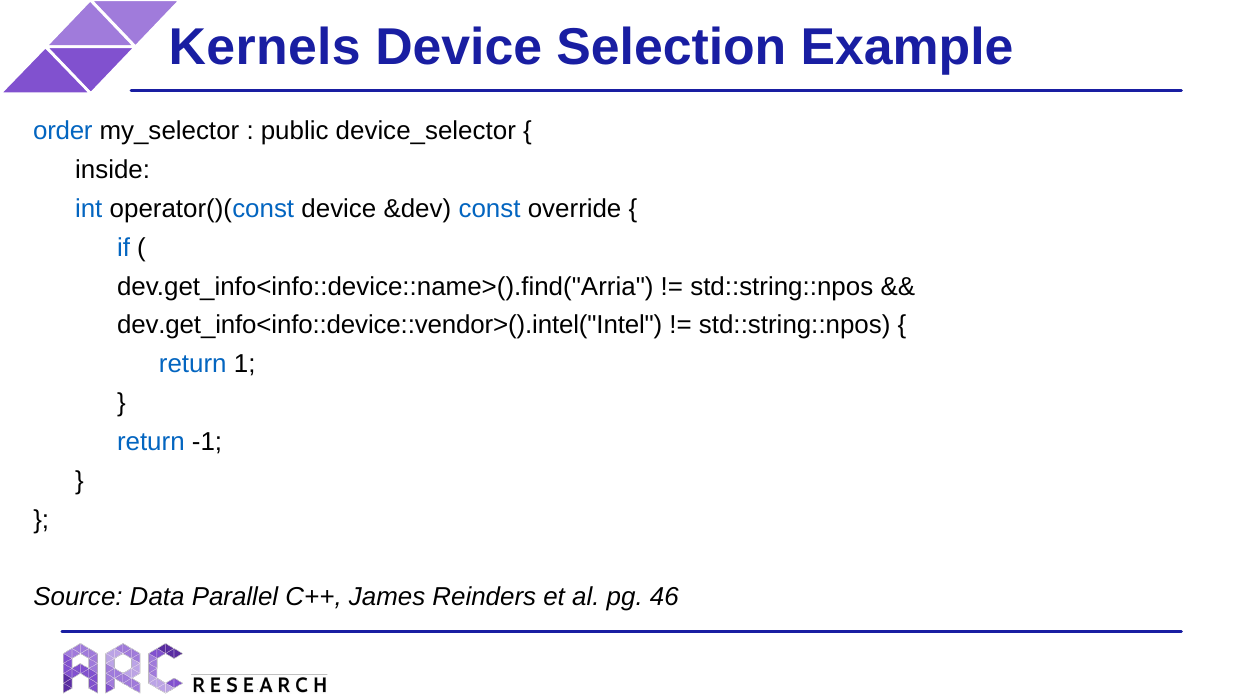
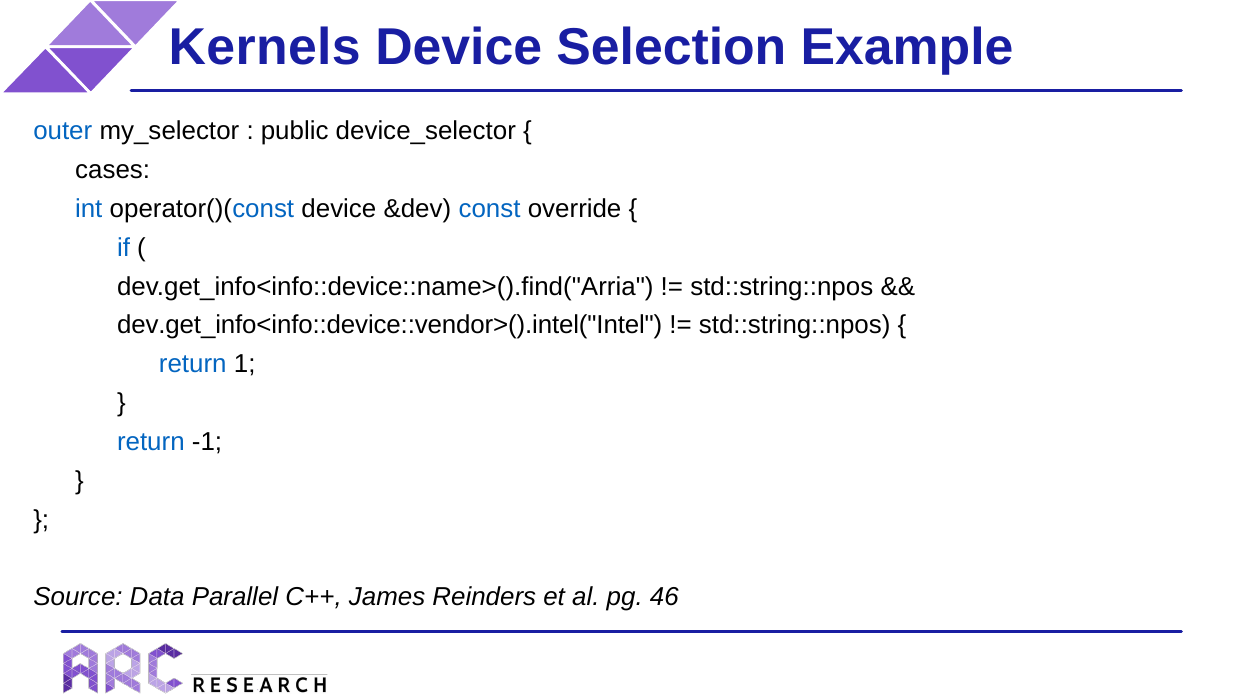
order: order -> outer
inside: inside -> cases
